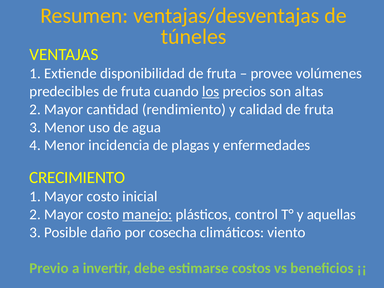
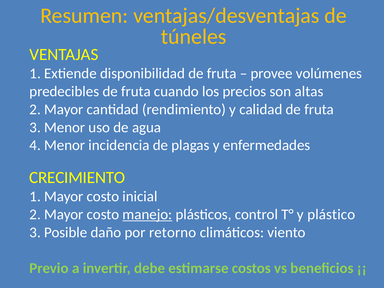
los underline: present -> none
aquellas: aquellas -> plástico
cosecha: cosecha -> retorno
